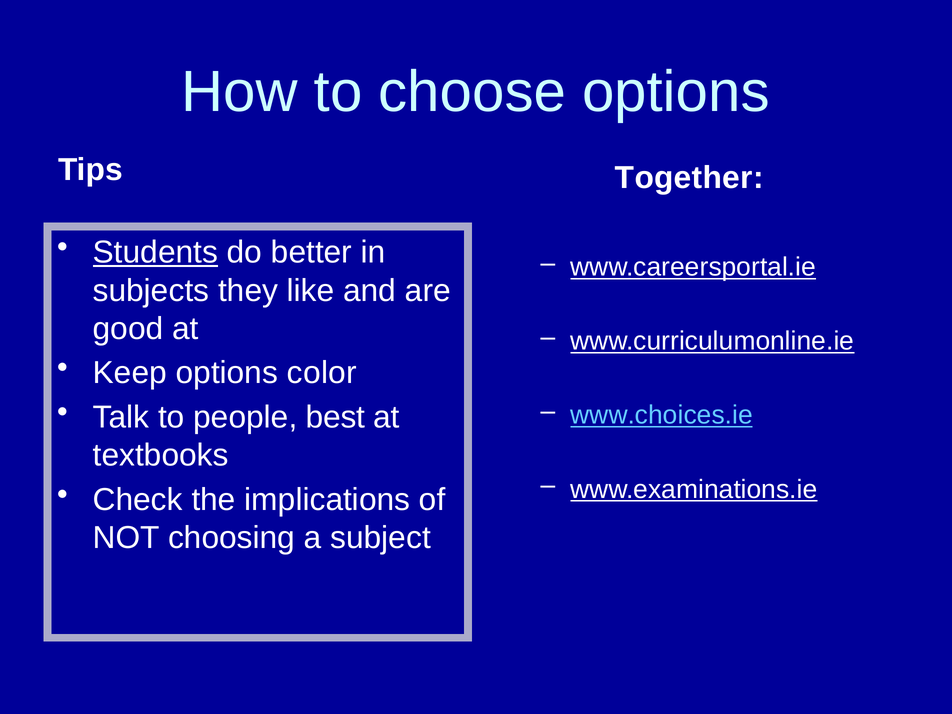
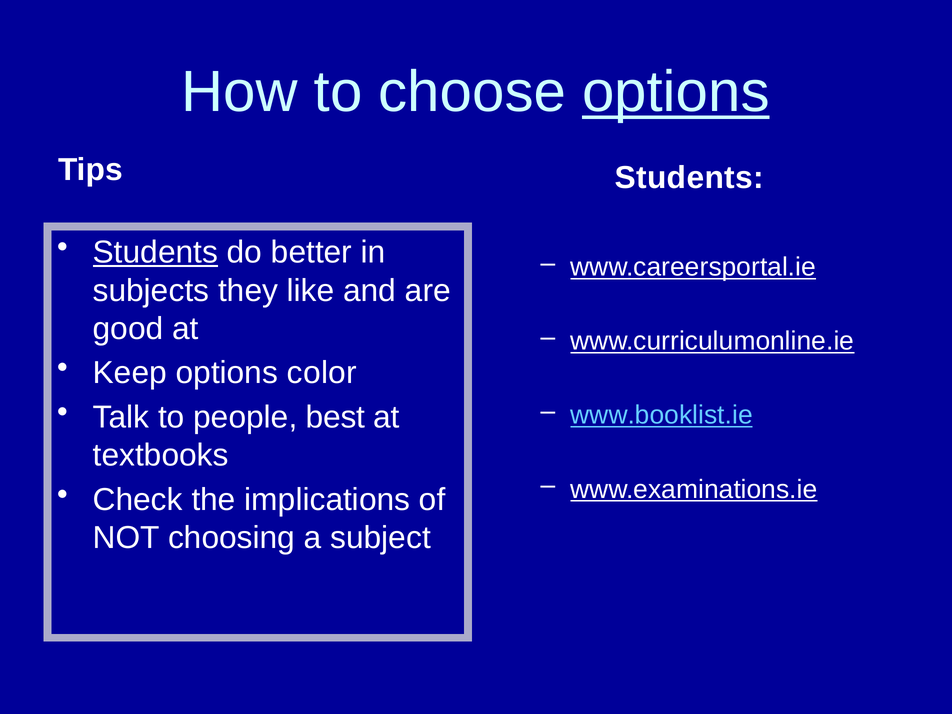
options at (676, 92) underline: none -> present
Together at (689, 178): Together -> Students
www.choices.ie: www.choices.ie -> www.booklist.ie
